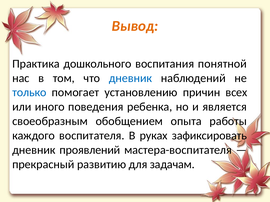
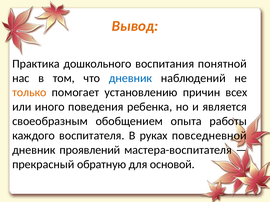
только colour: blue -> orange
зафиксировать: зафиксировать -> повседневной
развитию: развитию -> обратную
задачам: задачам -> основой
